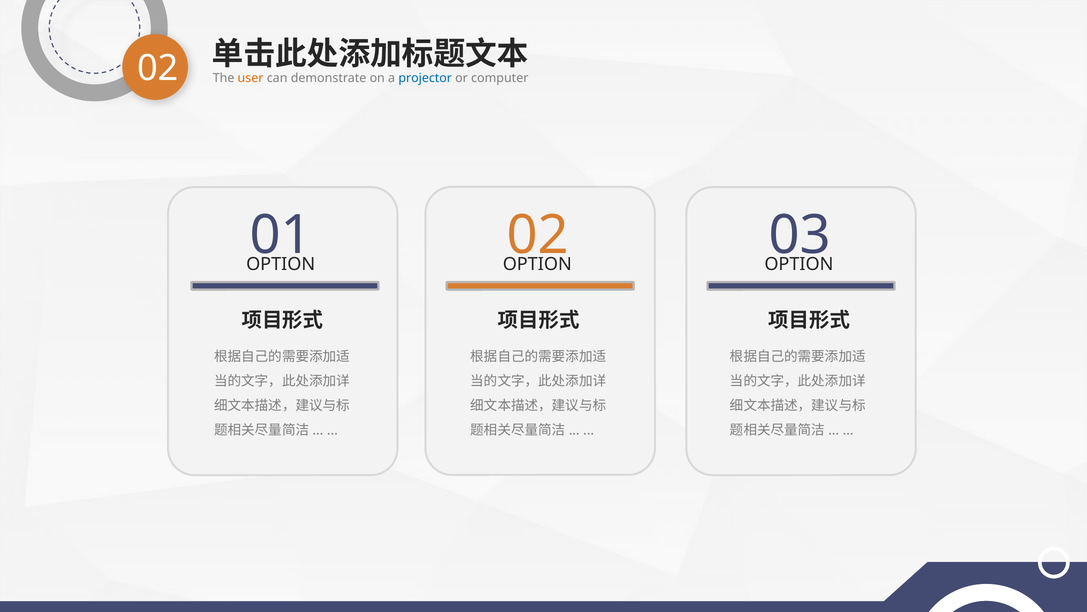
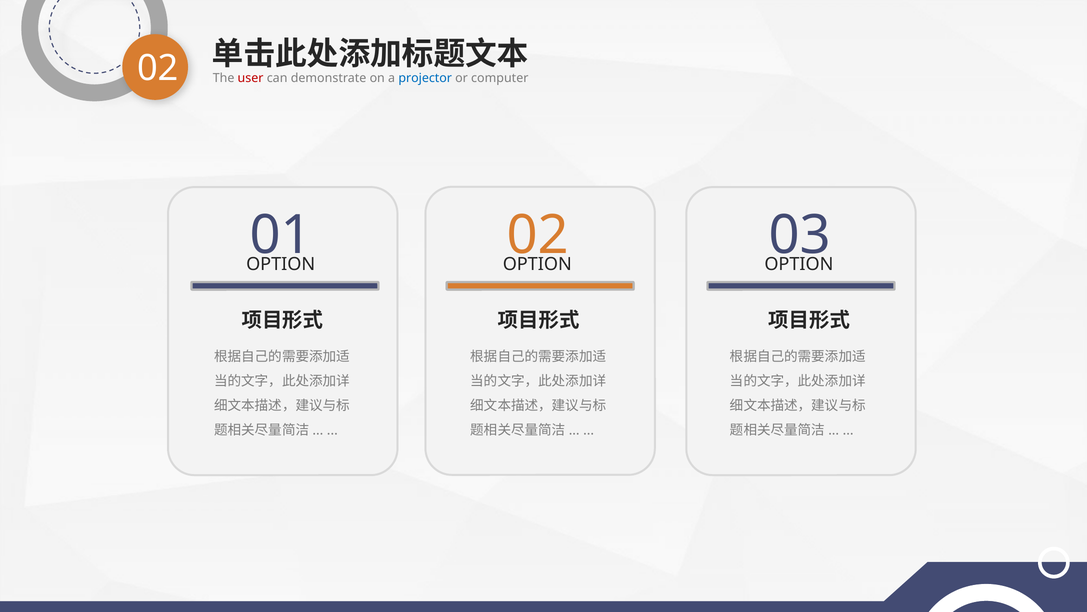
user colour: orange -> red
